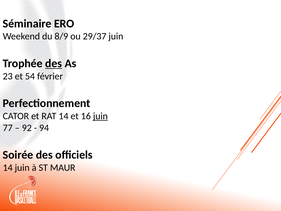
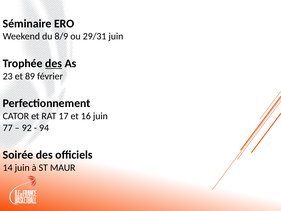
29/37: 29/37 -> 29/31
54: 54 -> 89
RAT 14: 14 -> 17
juin at (100, 116) underline: present -> none
